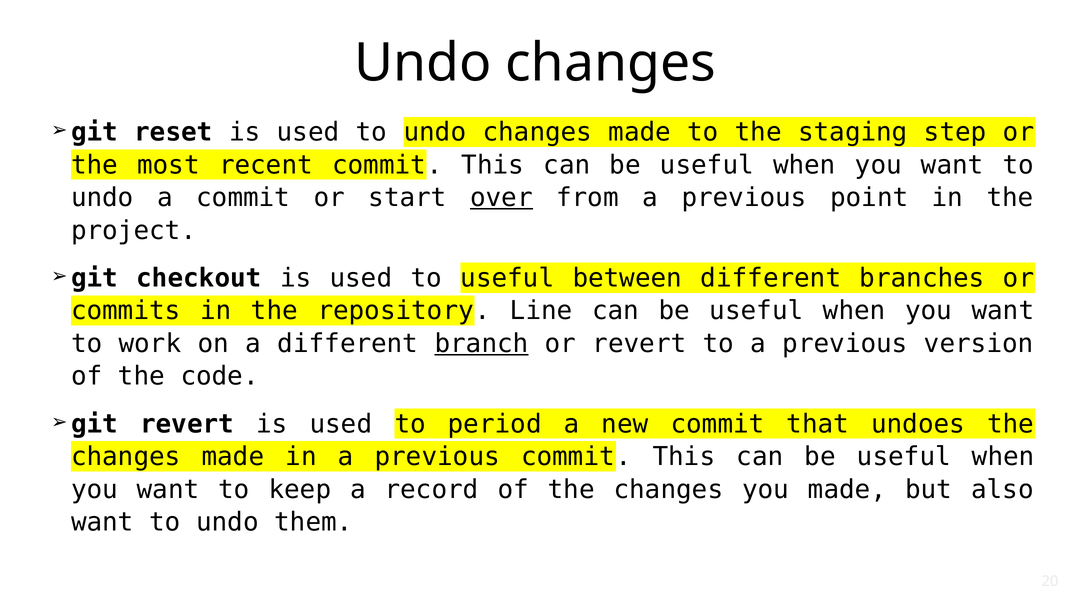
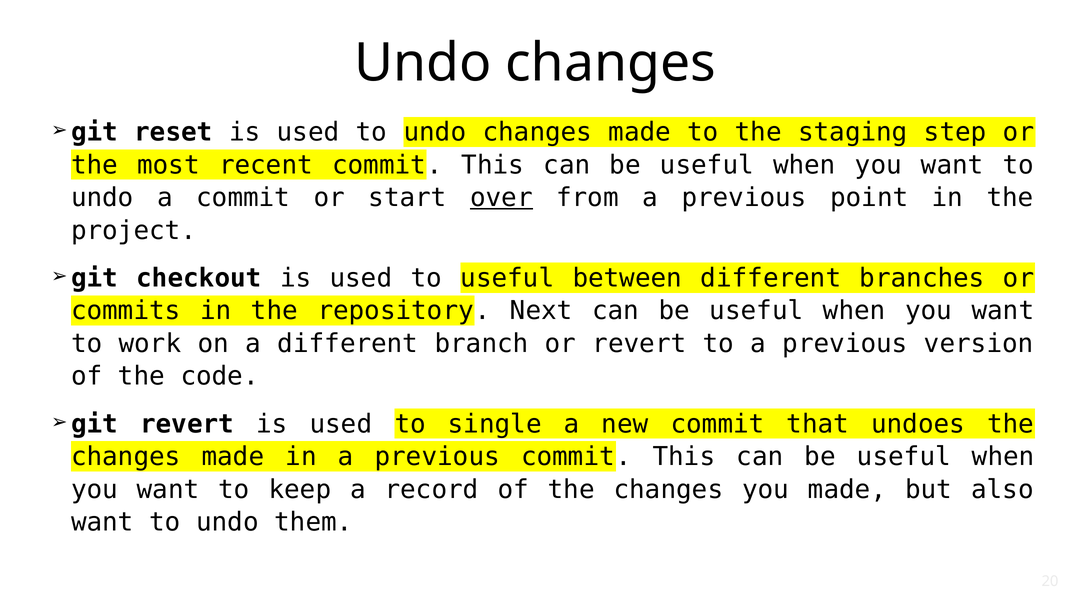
Line: Line -> Next
branch underline: present -> none
period: period -> single
